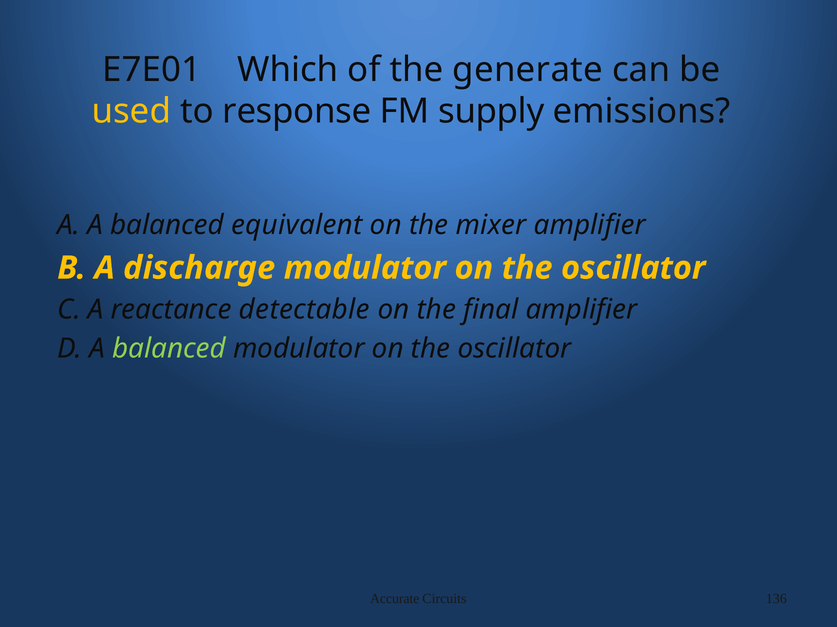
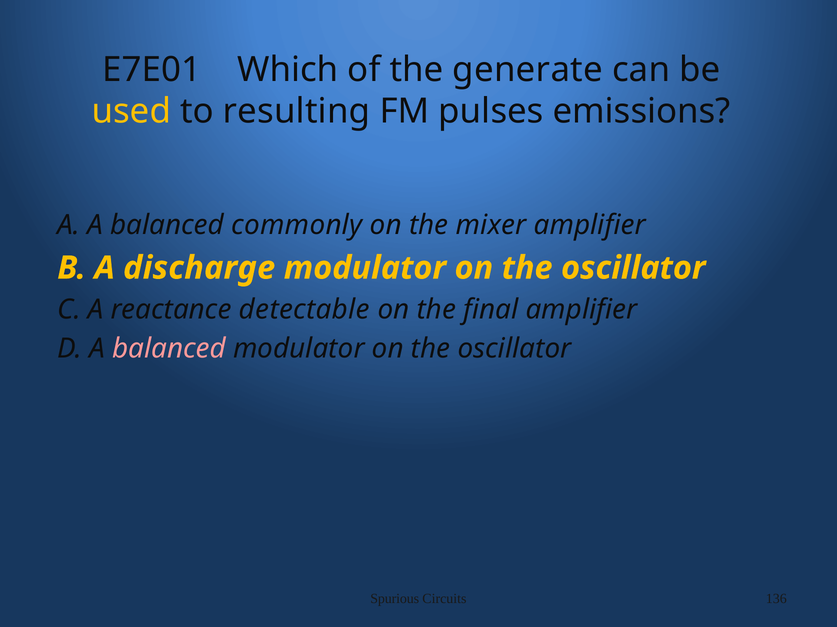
response: response -> resulting
supply: supply -> pulses
equivalent: equivalent -> commonly
balanced at (169, 349) colour: light green -> pink
Accurate: Accurate -> Spurious
